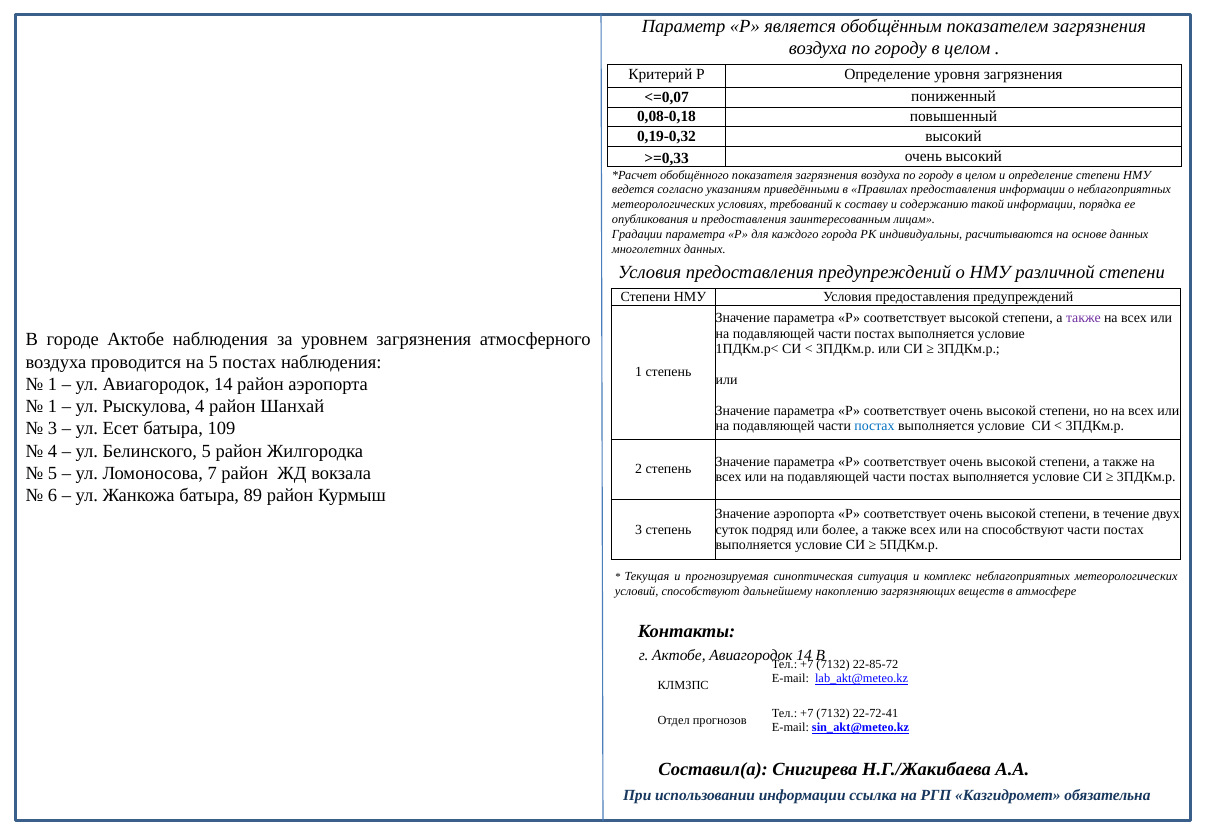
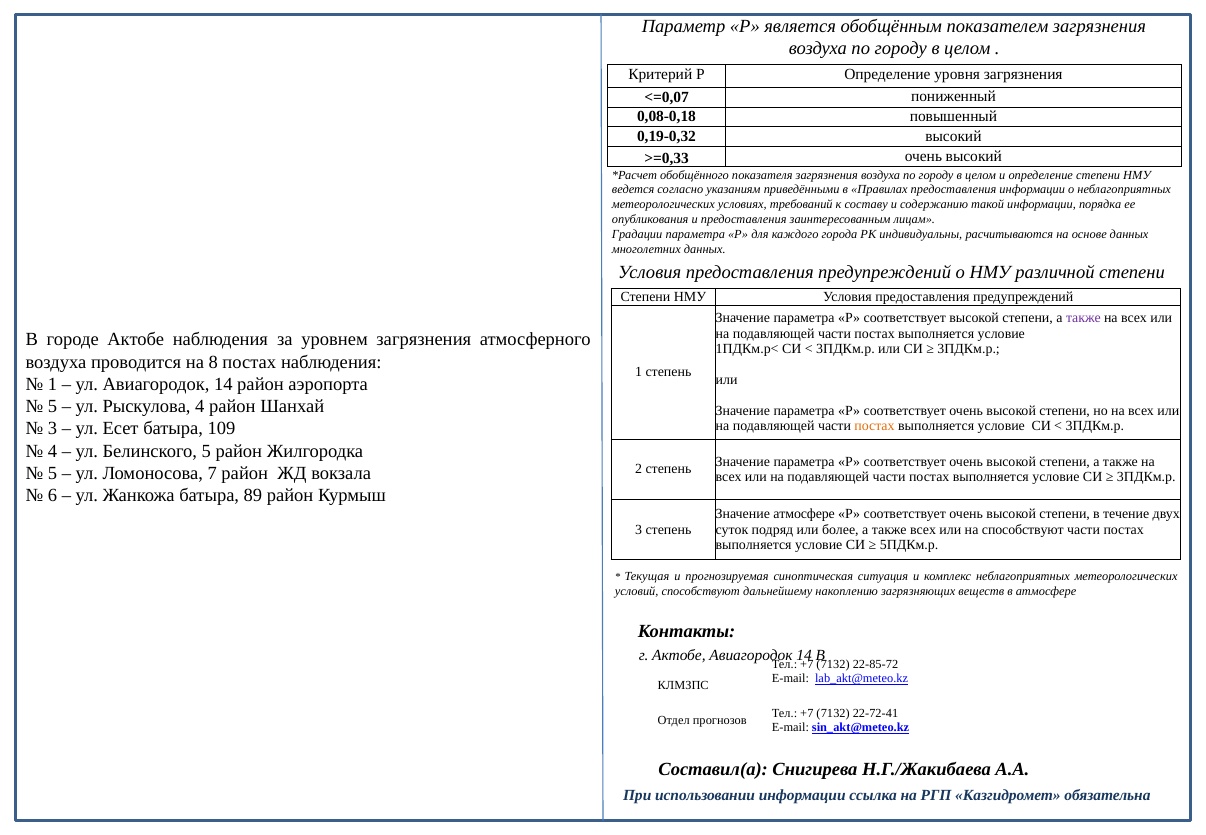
на 5: 5 -> 8
1 at (53, 406): 1 -> 5
постах at (875, 426) colour: blue -> orange
Значение аэропорта: аэропорта -> атмосфере
